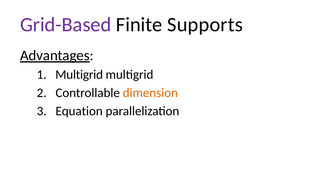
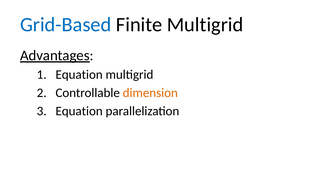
Grid-Based colour: purple -> blue
Finite Supports: Supports -> Multigrid
Multigrid at (79, 75): Multigrid -> Equation
